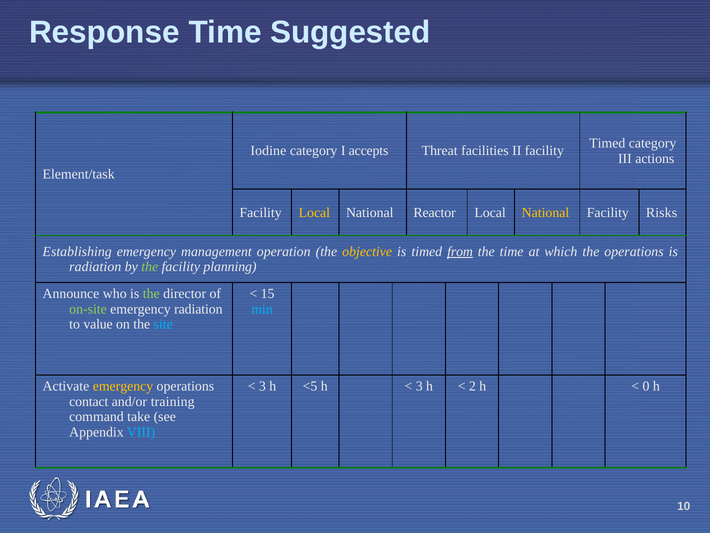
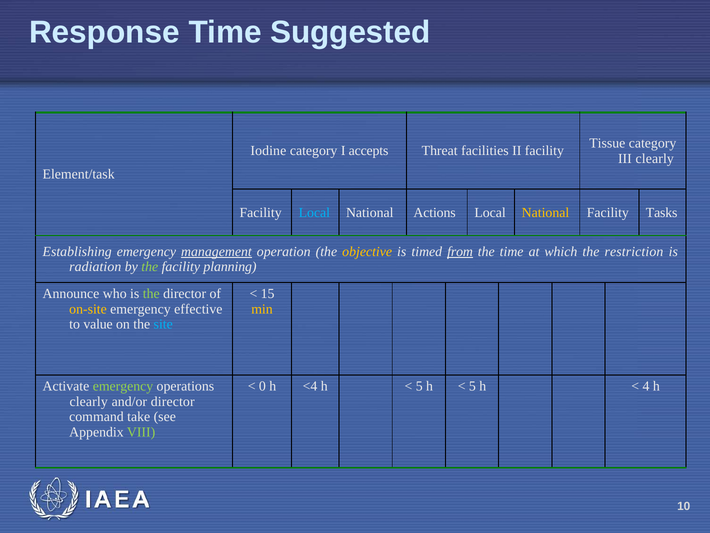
Timed at (607, 143): Timed -> Tissue
III actions: actions -> clearly
Local at (314, 212) colour: yellow -> light blue
Reactor: Reactor -> Actions
Risks: Risks -> Tasks
management underline: none -> present
the operations: operations -> restriction
on-site colour: light green -> yellow
emergency radiation: radiation -> effective
min colour: light blue -> yellow
emergency at (123, 386) colour: yellow -> light green
3 at (262, 386): 3 -> 0
<5: <5 -> <4
3 at (419, 386): 3 -> 5
2 at (472, 386): 2 -> 5
0: 0 -> 4
contact at (89, 401): contact -> clearly
and/or training: training -> director
VIII colour: light blue -> light green
